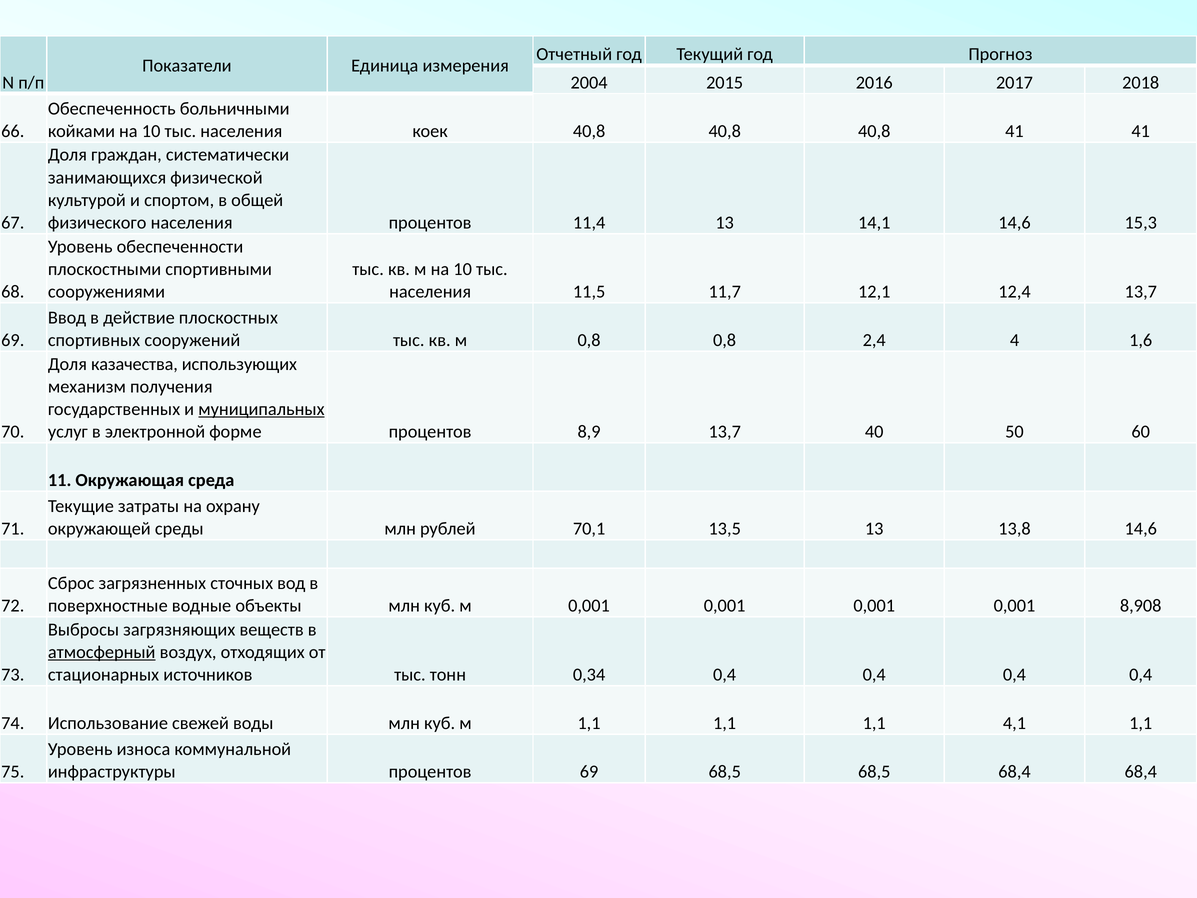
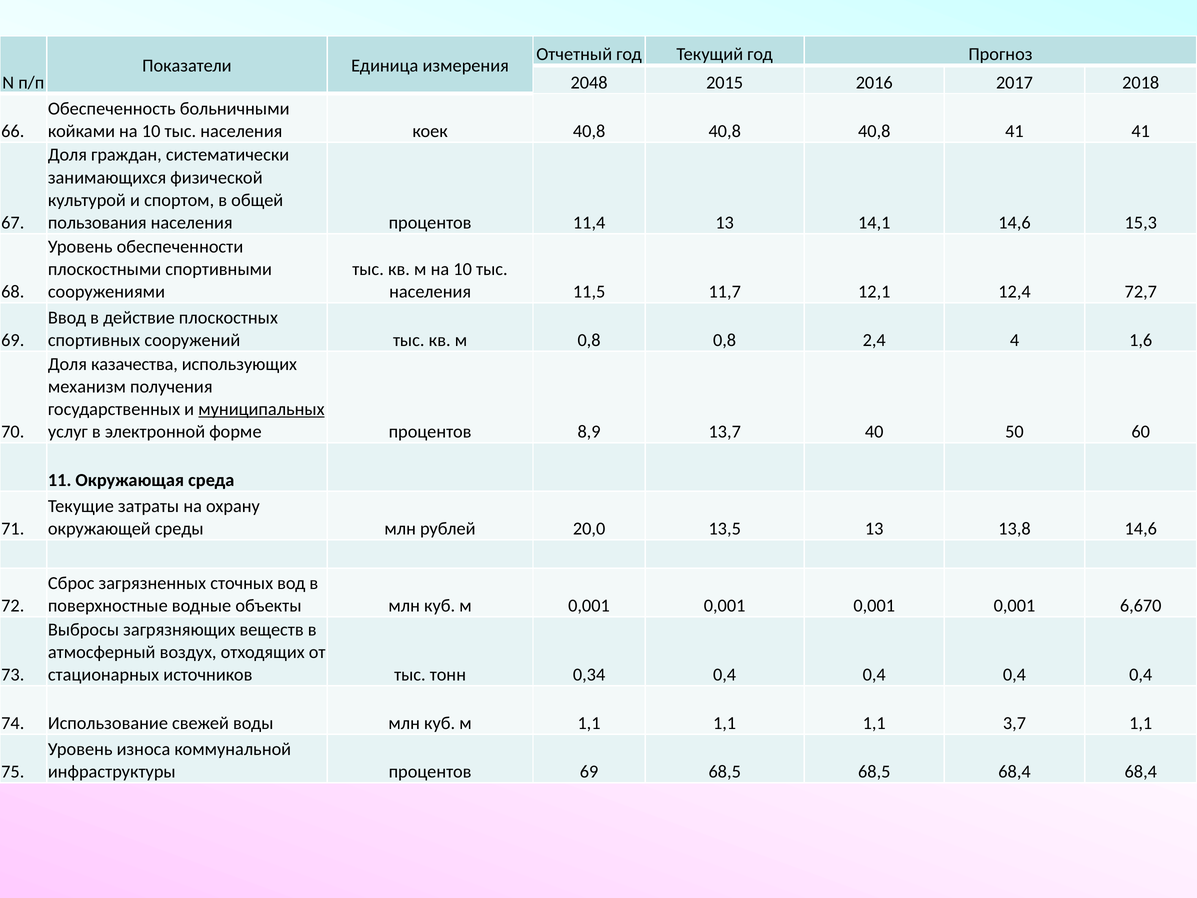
2004: 2004 -> 2048
физического: физического -> пользования
12,4 13,7: 13,7 -> 72,7
70,1: 70,1 -> 20,0
8,908: 8,908 -> 6,670
атмосферный underline: present -> none
4,1: 4,1 -> 3,7
